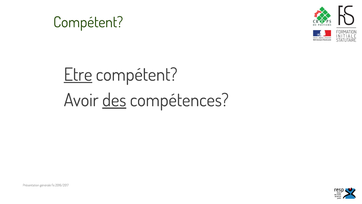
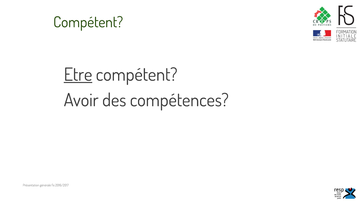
des underline: present -> none
